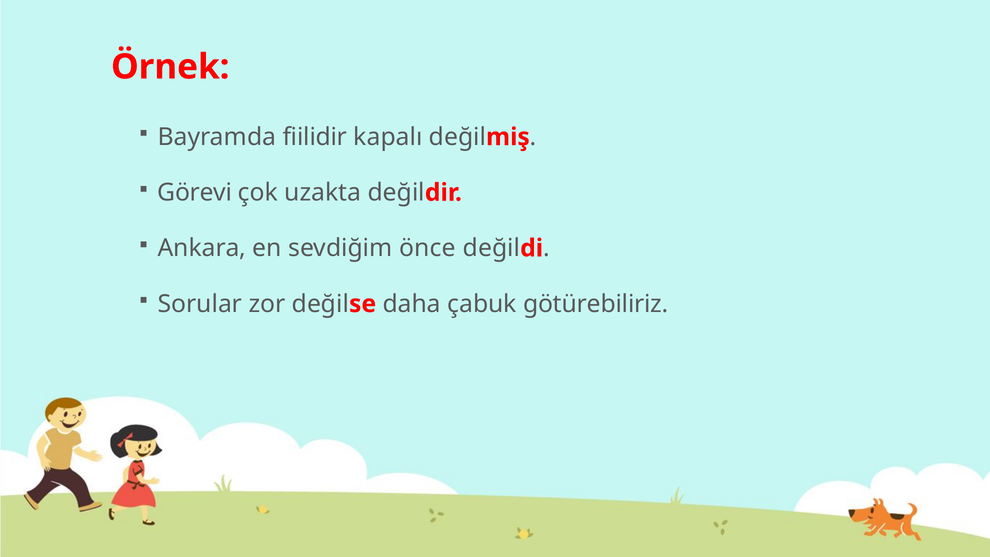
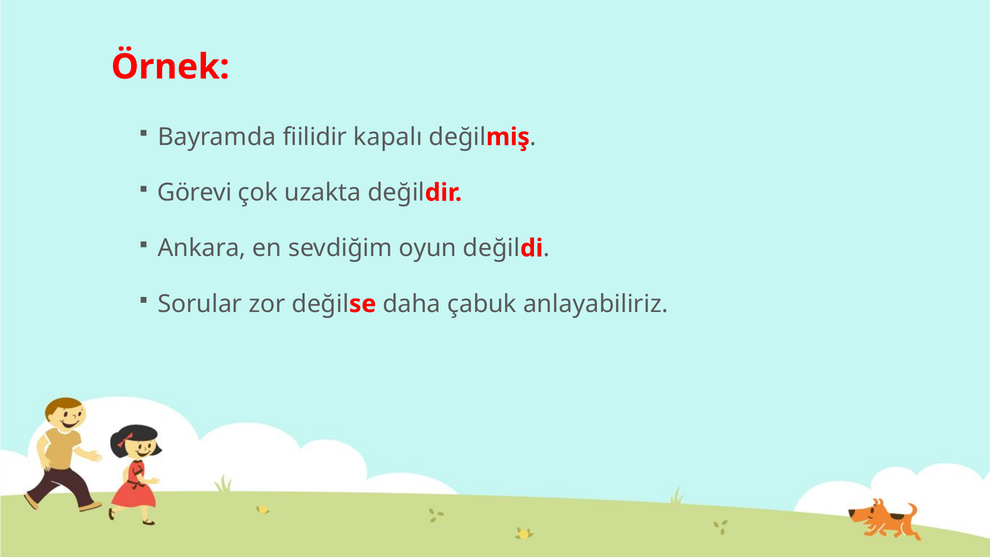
önce: önce -> oyun
götürebiliriz: götürebiliriz -> anlayabiliriz
